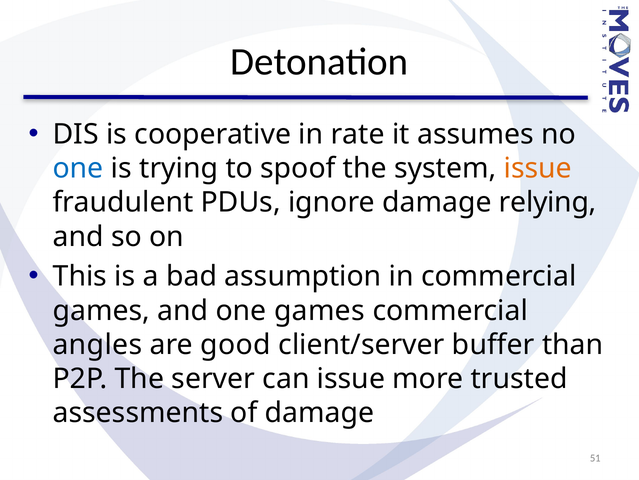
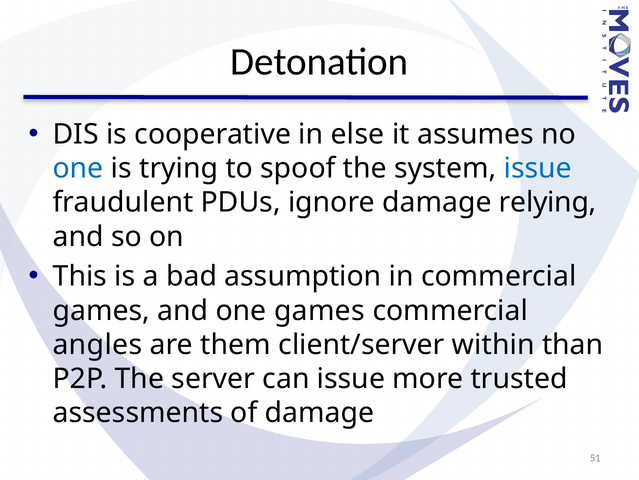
rate: rate -> else
issue at (538, 168) colour: orange -> blue
good: good -> them
buffer: buffer -> within
